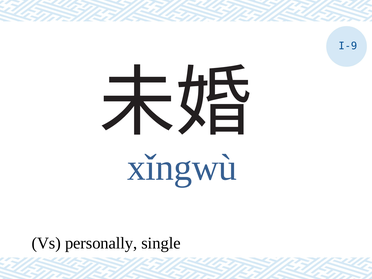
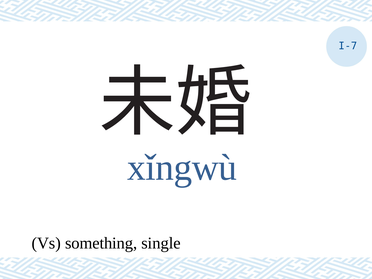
I-9: I-9 -> I-7
personally: personally -> something
